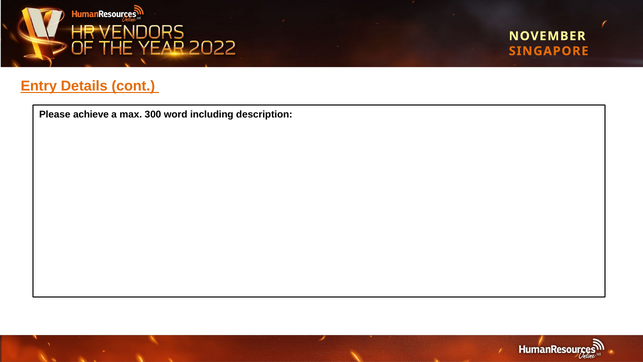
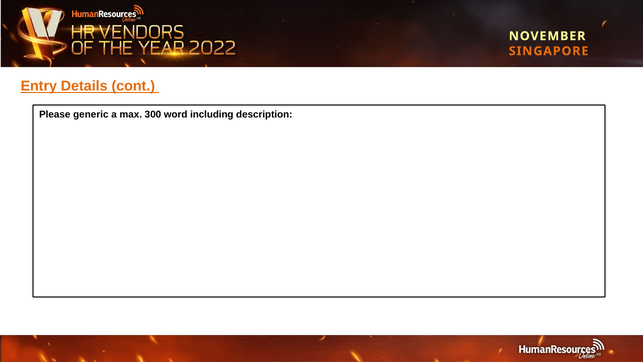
achieve: achieve -> generic
